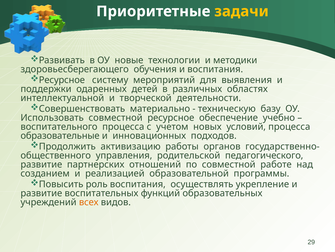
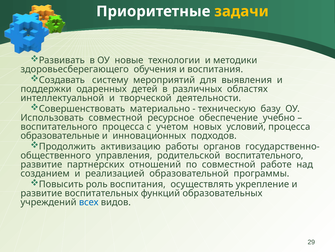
Ресурсное at (62, 80): Ресурсное -> Создавать
родительской педагогического: педагогического -> воспитательного
всех colour: orange -> blue
